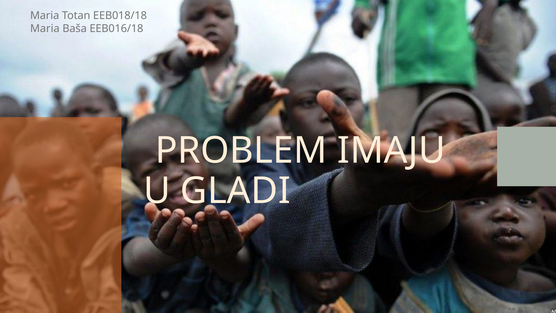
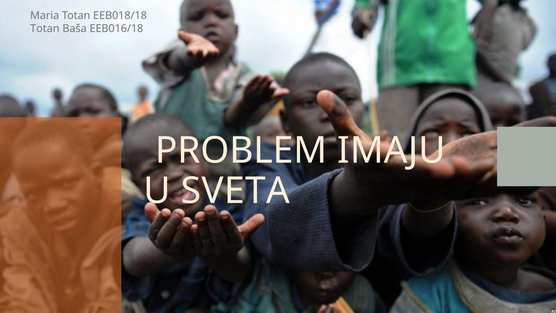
Maria at (45, 29): Maria -> Totan
GLADI: GLADI -> SVETA
